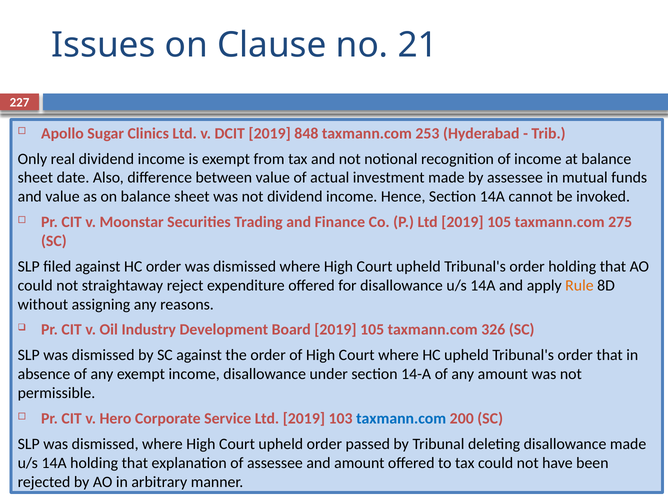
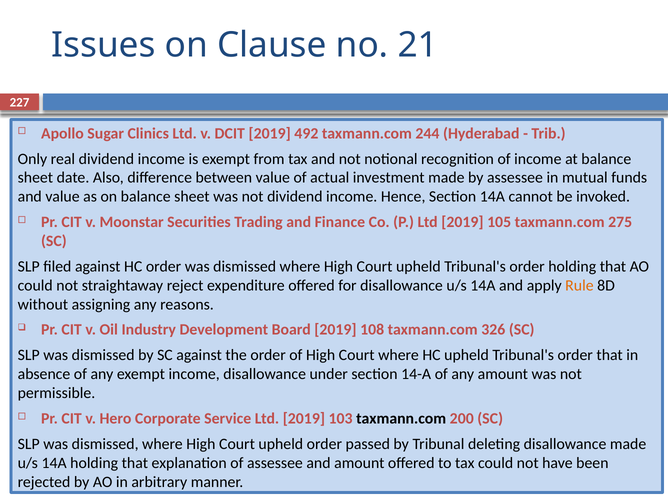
848: 848 -> 492
253: 253 -> 244
Board 2019 105: 105 -> 108
taxmann.com at (401, 418) colour: blue -> black
